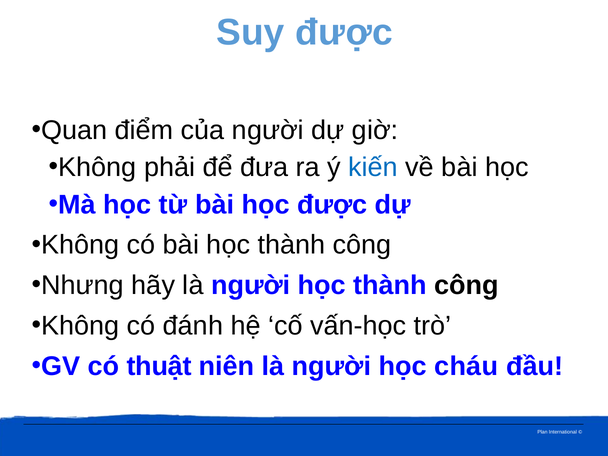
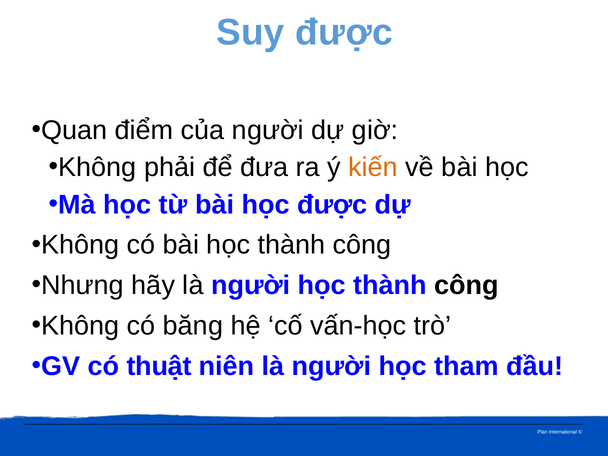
kiến colour: blue -> orange
đánh: đánh -> băng
cháu: cháu -> tham
